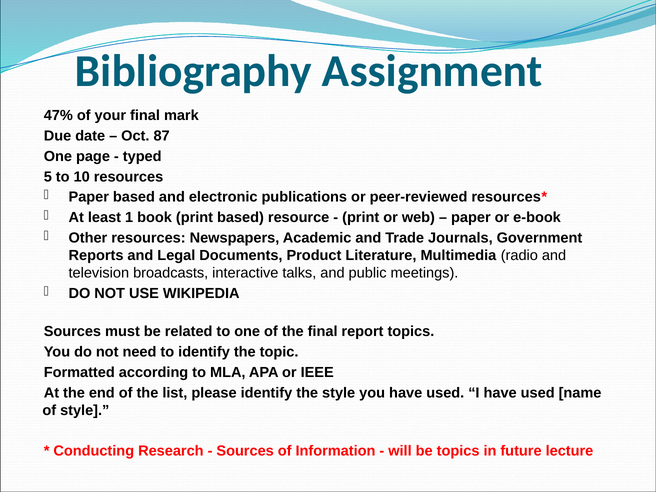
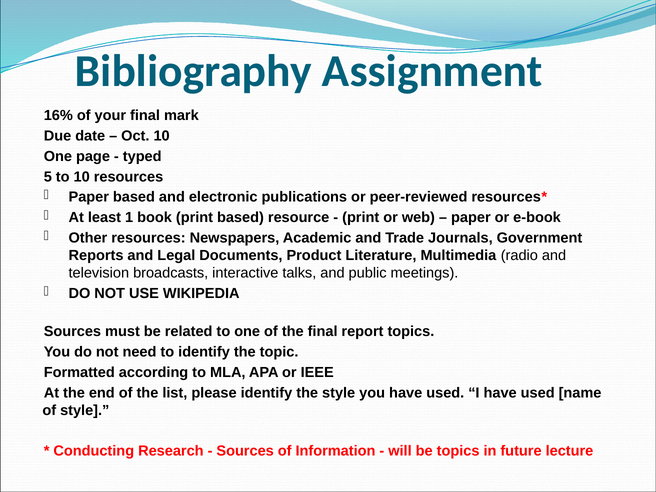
47%: 47% -> 16%
Oct 87: 87 -> 10
